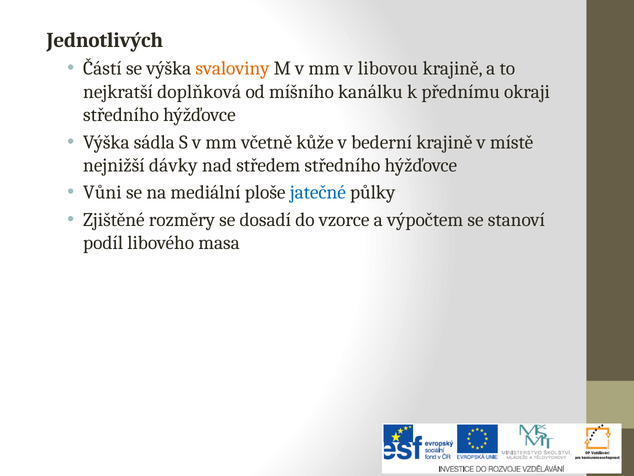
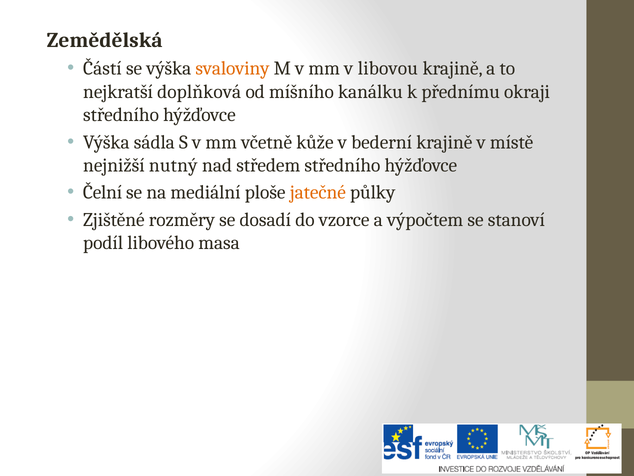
Jednotlivých: Jednotlivých -> Zemědělská
dávky: dávky -> nutný
Vůni: Vůni -> Čelní
jatečné colour: blue -> orange
